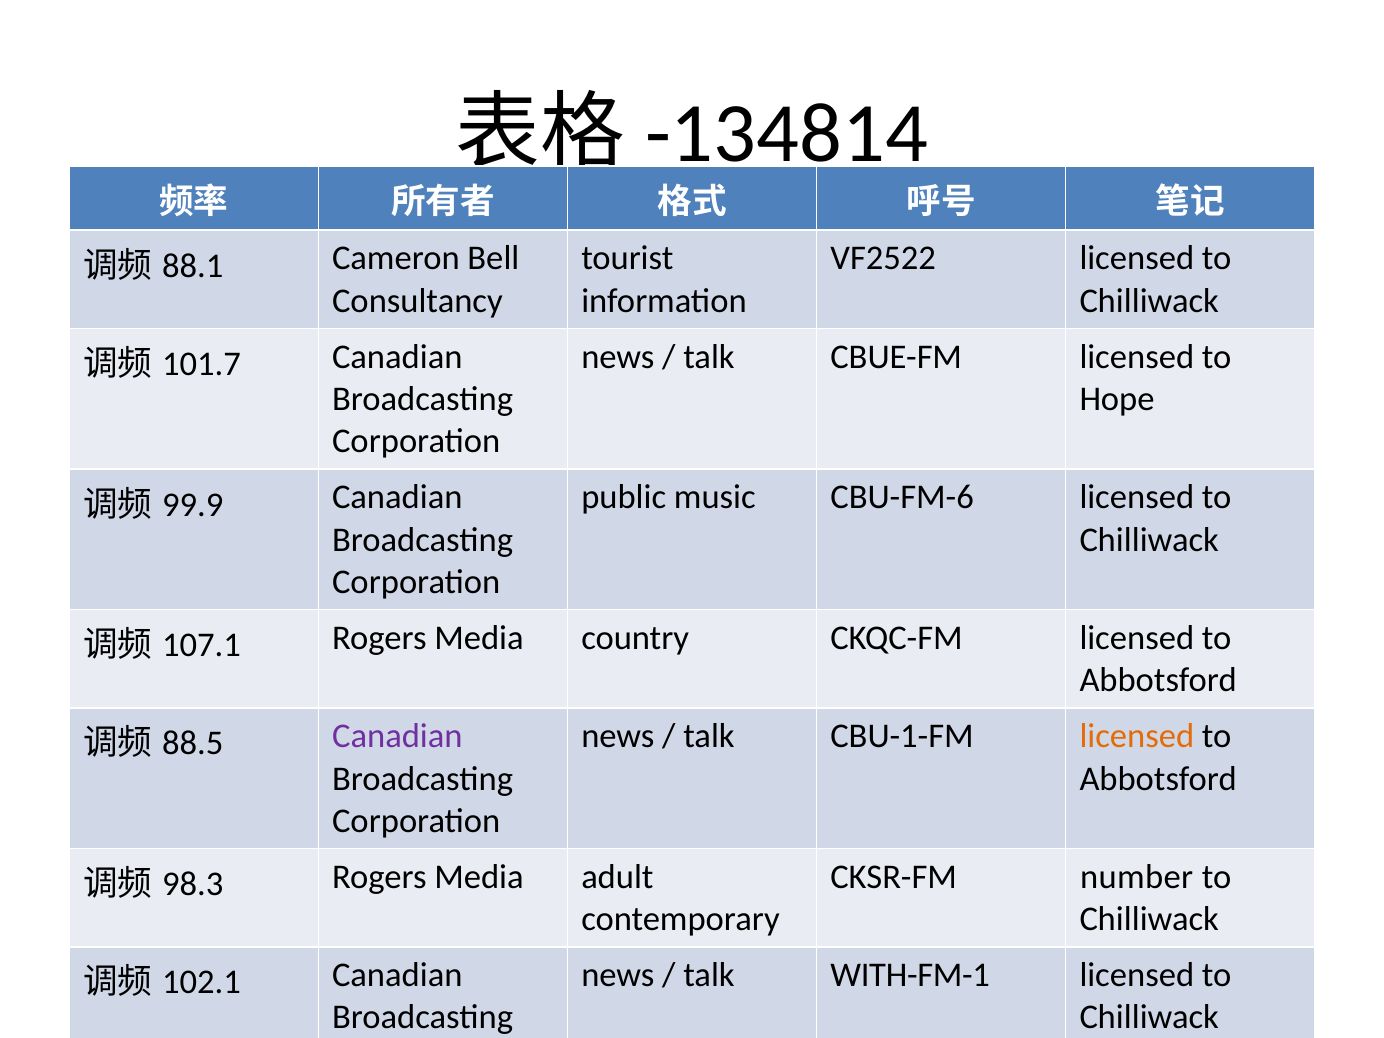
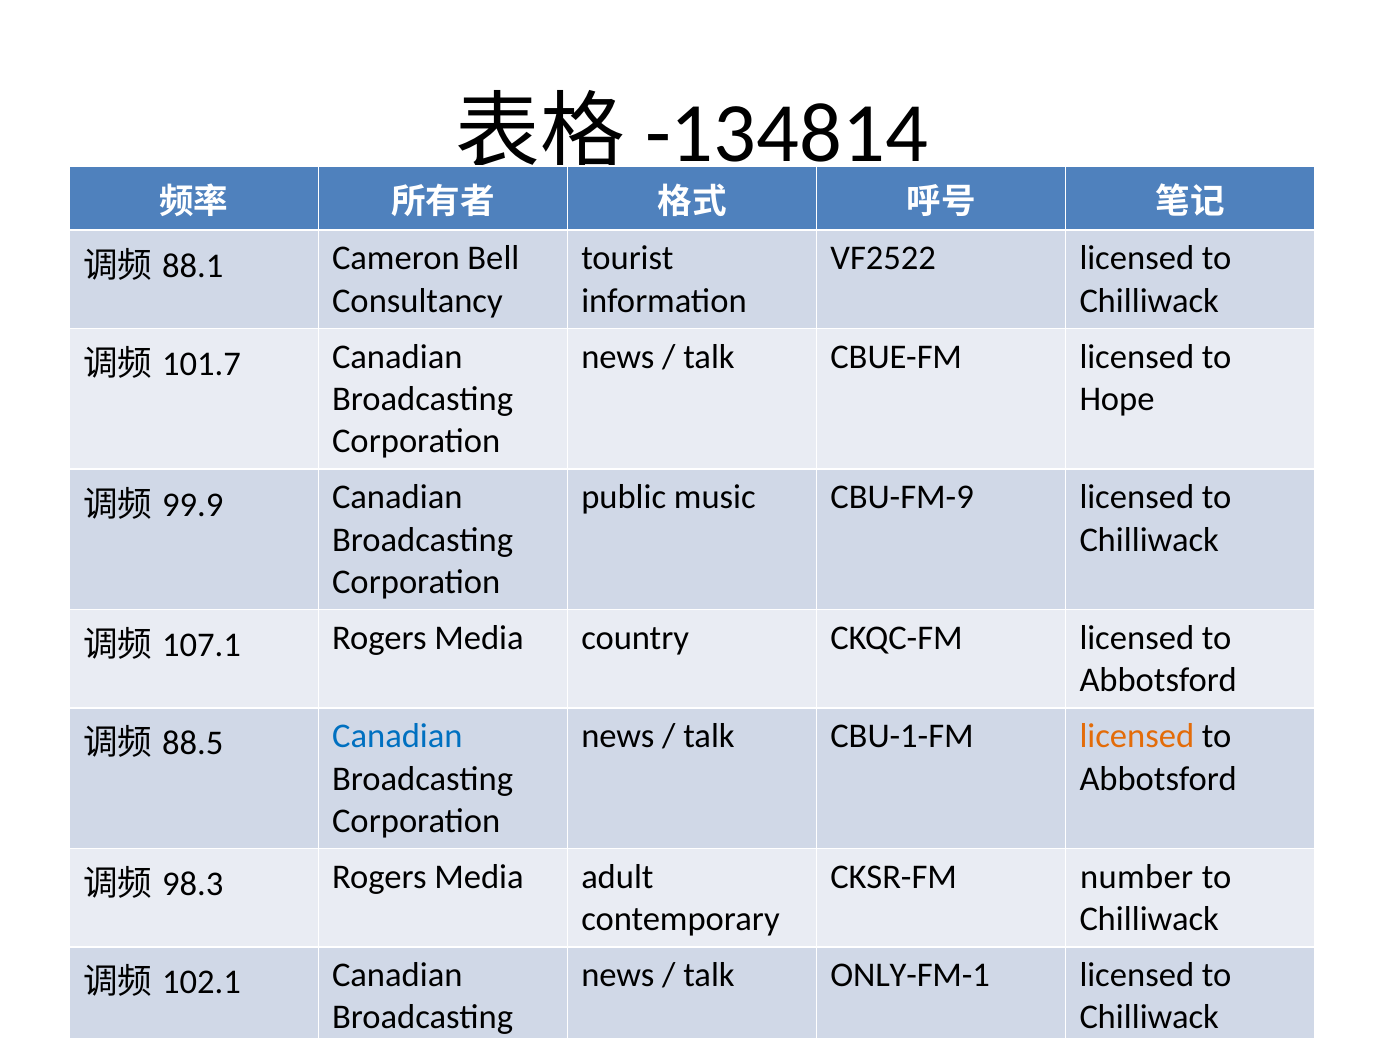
CBU-FM-6: CBU-FM-6 -> CBU-FM-9
Canadian at (397, 736) colour: purple -> blue
WITH-FM-1: WITH-FM-1 -> ONLY-FM-1
